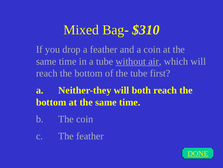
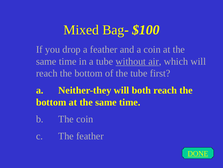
$310: $310 -> $100
